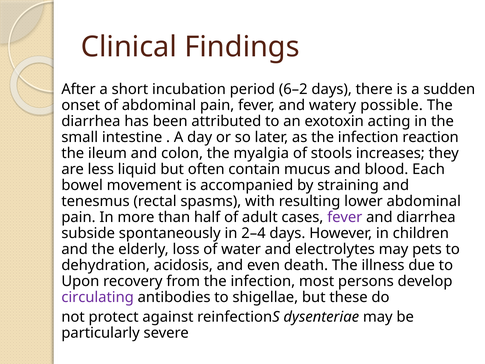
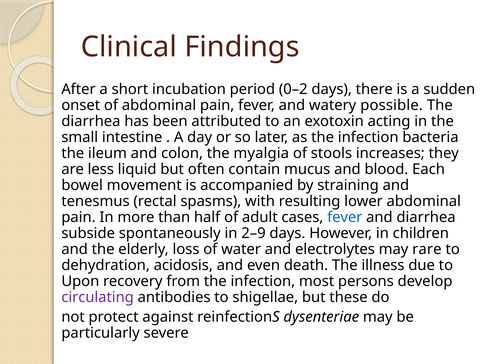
6–2: 6–2 -> 0–2
reaction: reaction -> bacteria
fever at (345, 217) colour: purple -> blue
2–4: 2–4 -> 2–9
pets: pets -> rare
